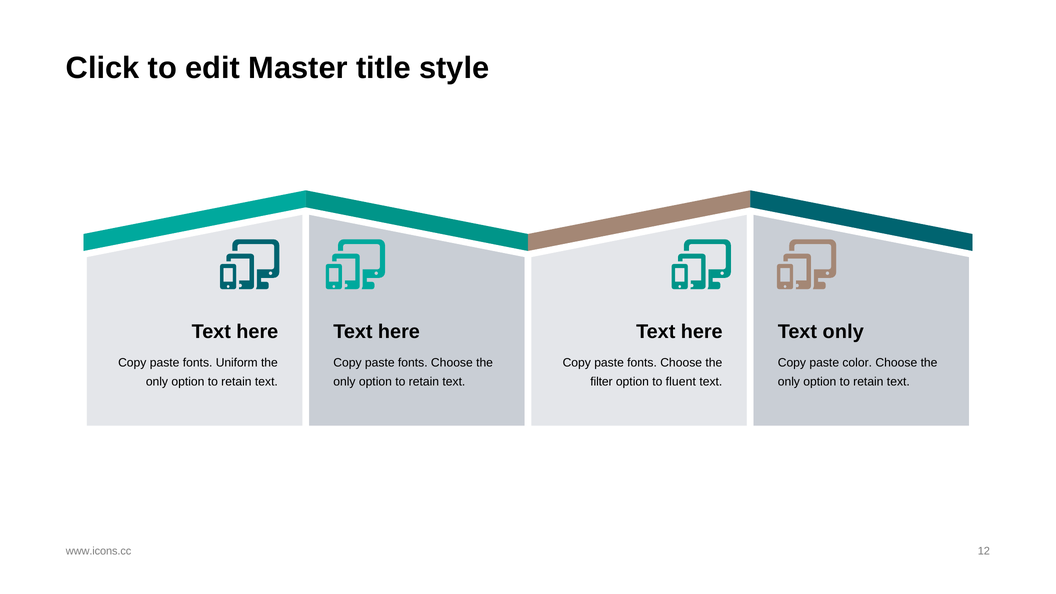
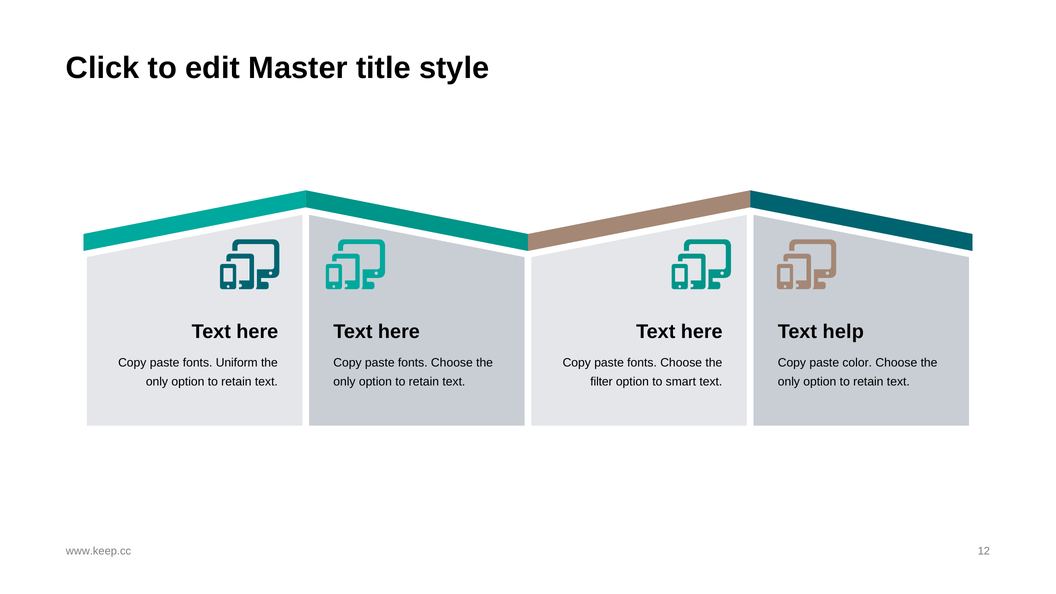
Text only: only -> help
fluent: fluent -> smart
www.icons.cc: www.icons.cc -> www.keep.cc
